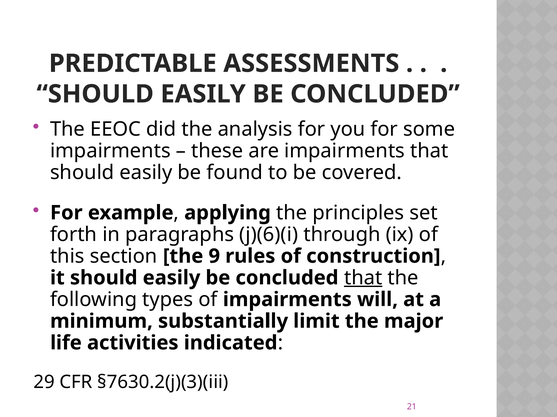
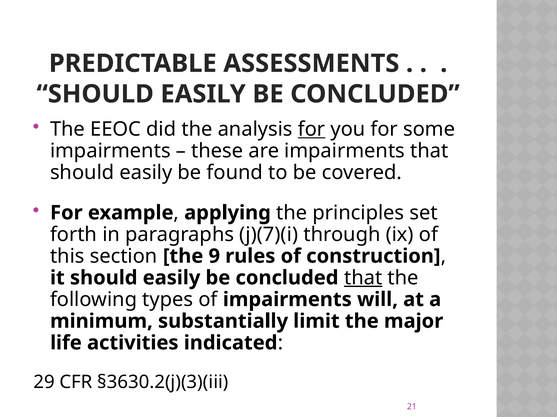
for at (312, 129) underline: none -> present
j)(6)(i: j)(6)(i -> j)(7)(i
§7630.2(j)(3)(iii: §7630.2(j)(3)(iii -> §3630.2(j)(3)(iii
